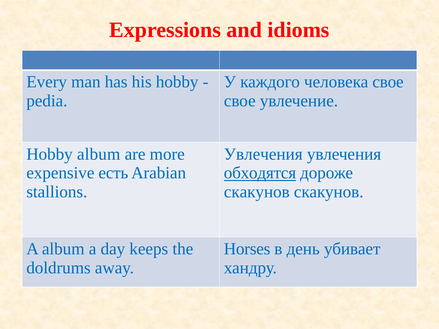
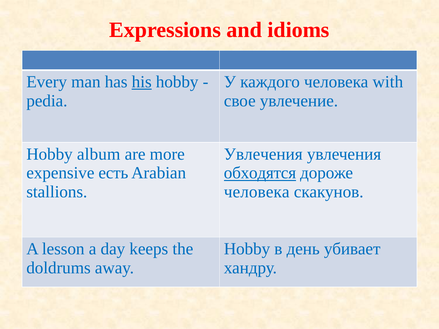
his underline: none -> present
человека свое: свое -> with
скакунов at (257, 192): скакунов -> человека
A album: album -> lesson
Horses at (247, 249): Horses -> Hobby
